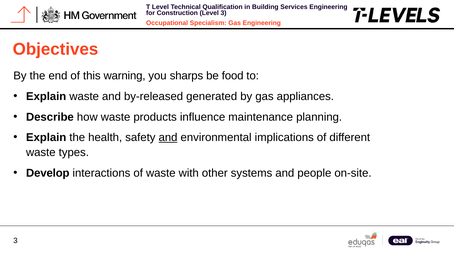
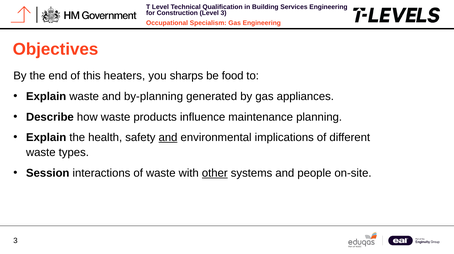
warning: warning -> heaters
by-released: by-released -> by-planning
Develop: Develop -> Session
other underline: none -> present
